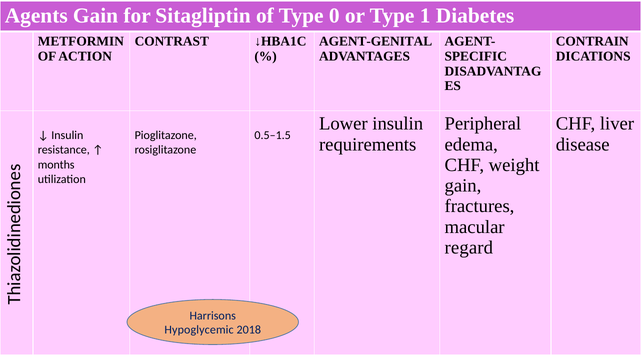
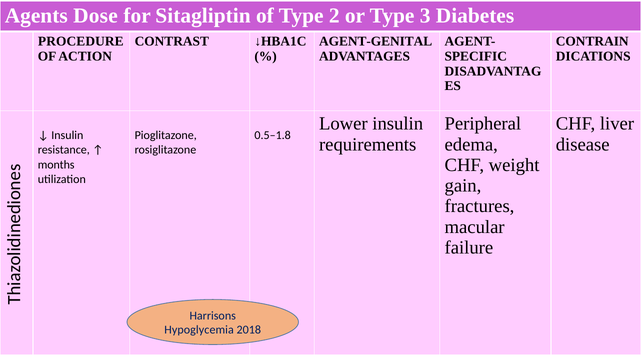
Agents Gain: Gain -> Dose
0: 0 -> 2
1: 1 -> 3
METFORMIN: METFORMIN -> PROCEDURE
0.5–1.5: 0.5–1.5 -> 0.5–1.8
regard: regard -> failure
Hypoglycemic: Hypoglycemic -> Hypoglycemia
